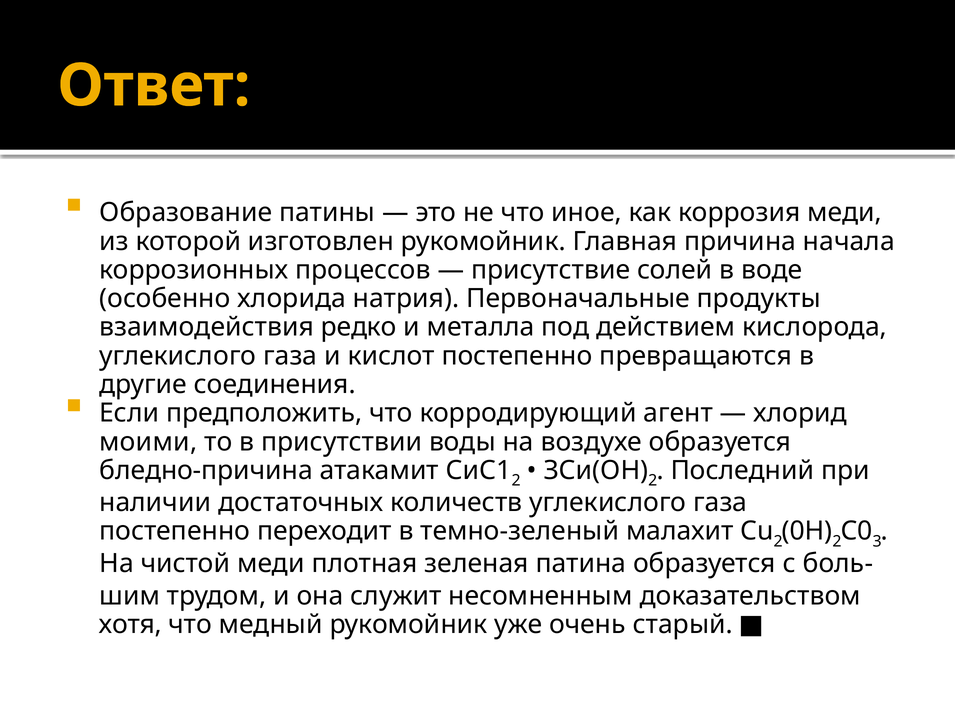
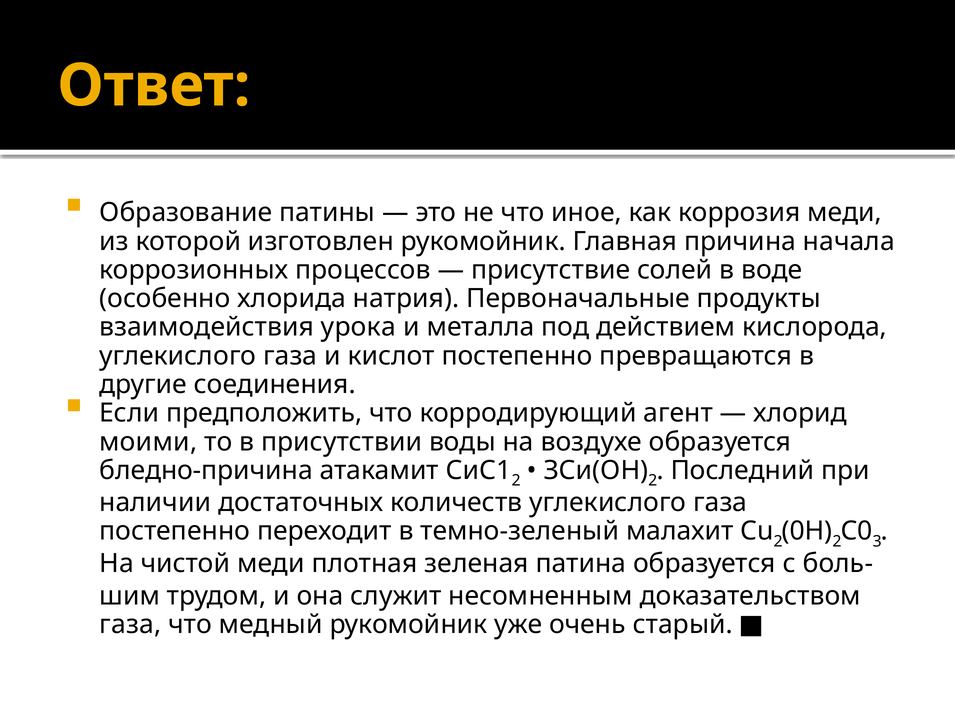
редко: редко -> урока
хотя at (130, 625): хотя -> газа
